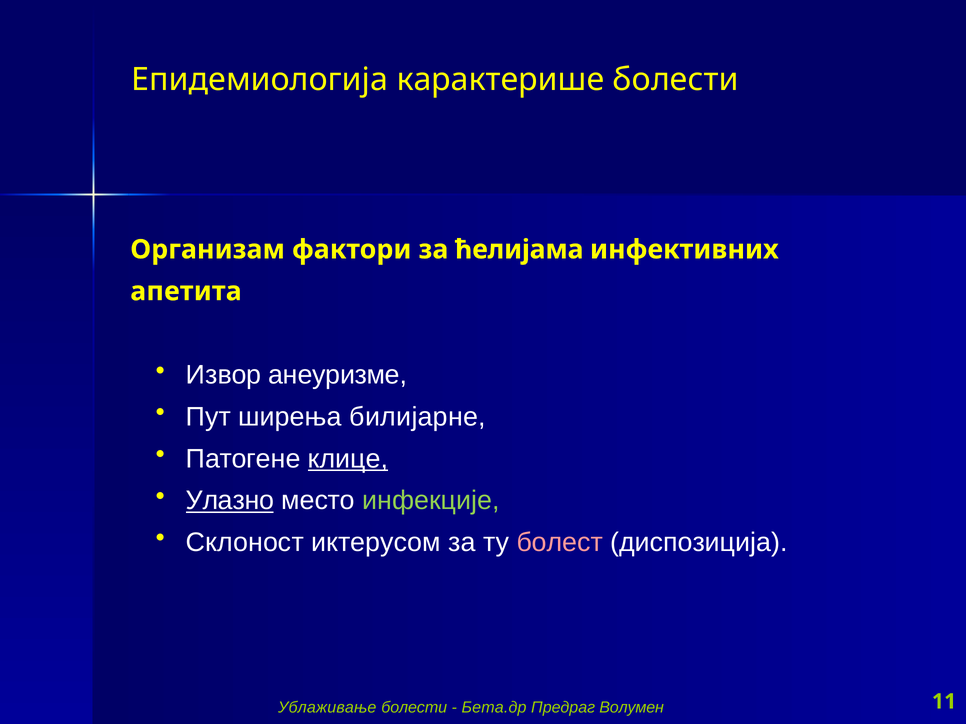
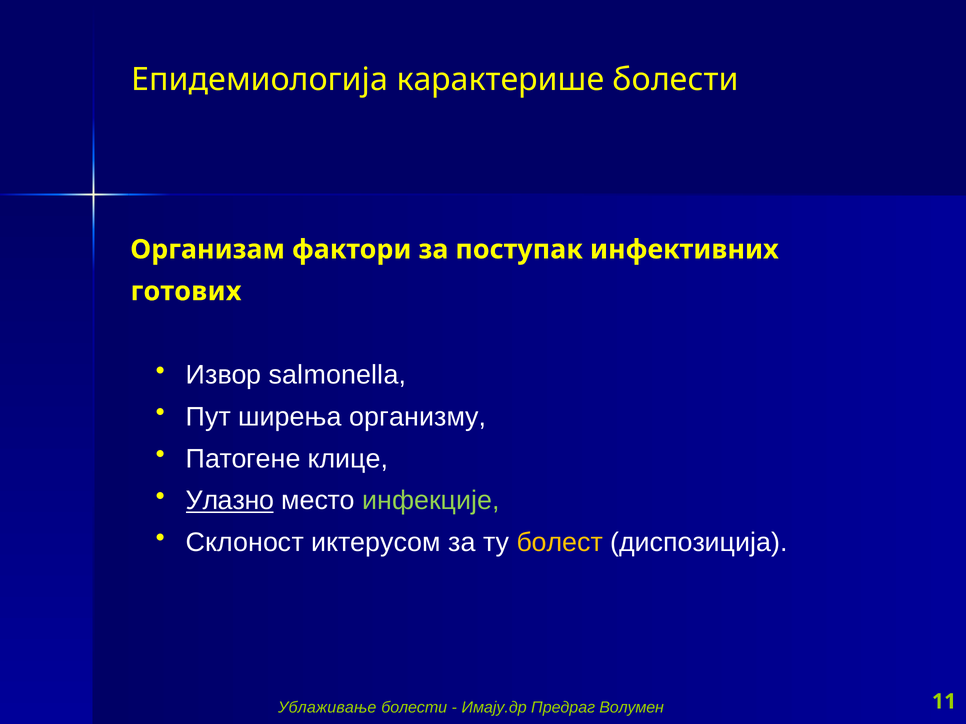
ћелијама: ћелијама -> поступак
апетита: апетита -> готових
анеуризме: анеуризме -> salmonella
билијарне: билијарне -> организму
клице underline: present -> none
болест colour: pink -> yellow
Бета.др: Бета.др -> Имају.др
